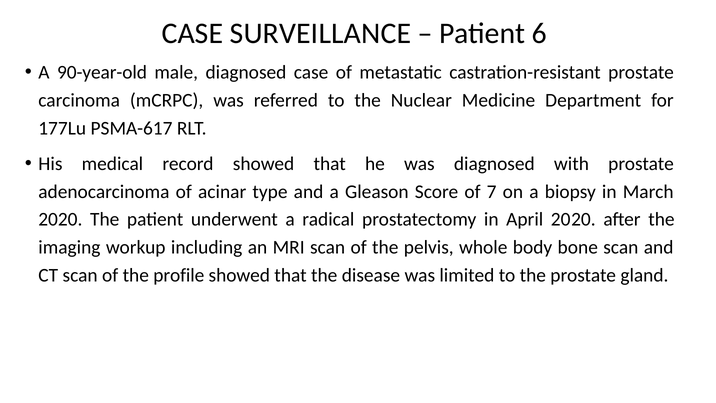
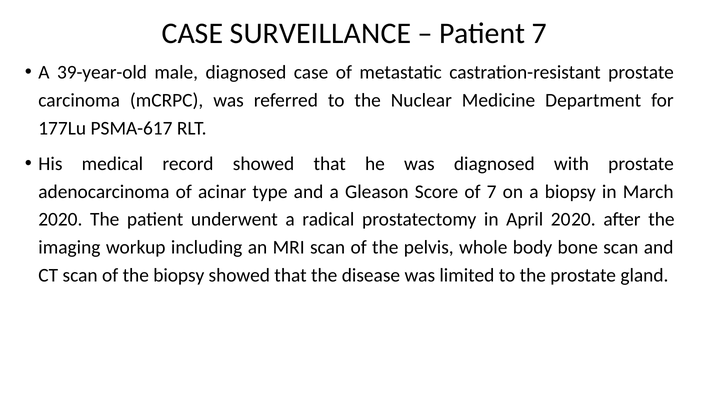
Patient 6: 6 -> 7
90-year-old: 90-year-old -> 39-year-old
the profile: profile -> biopsy
